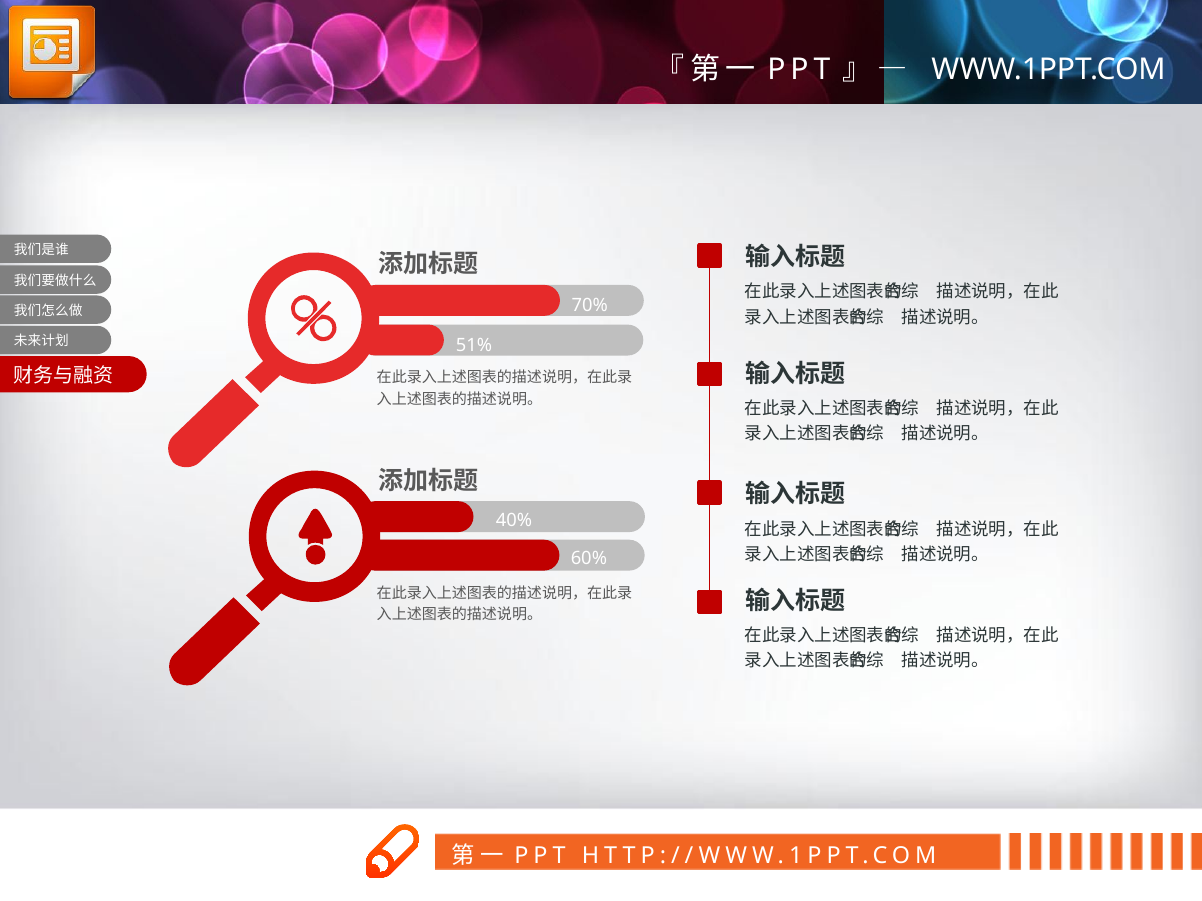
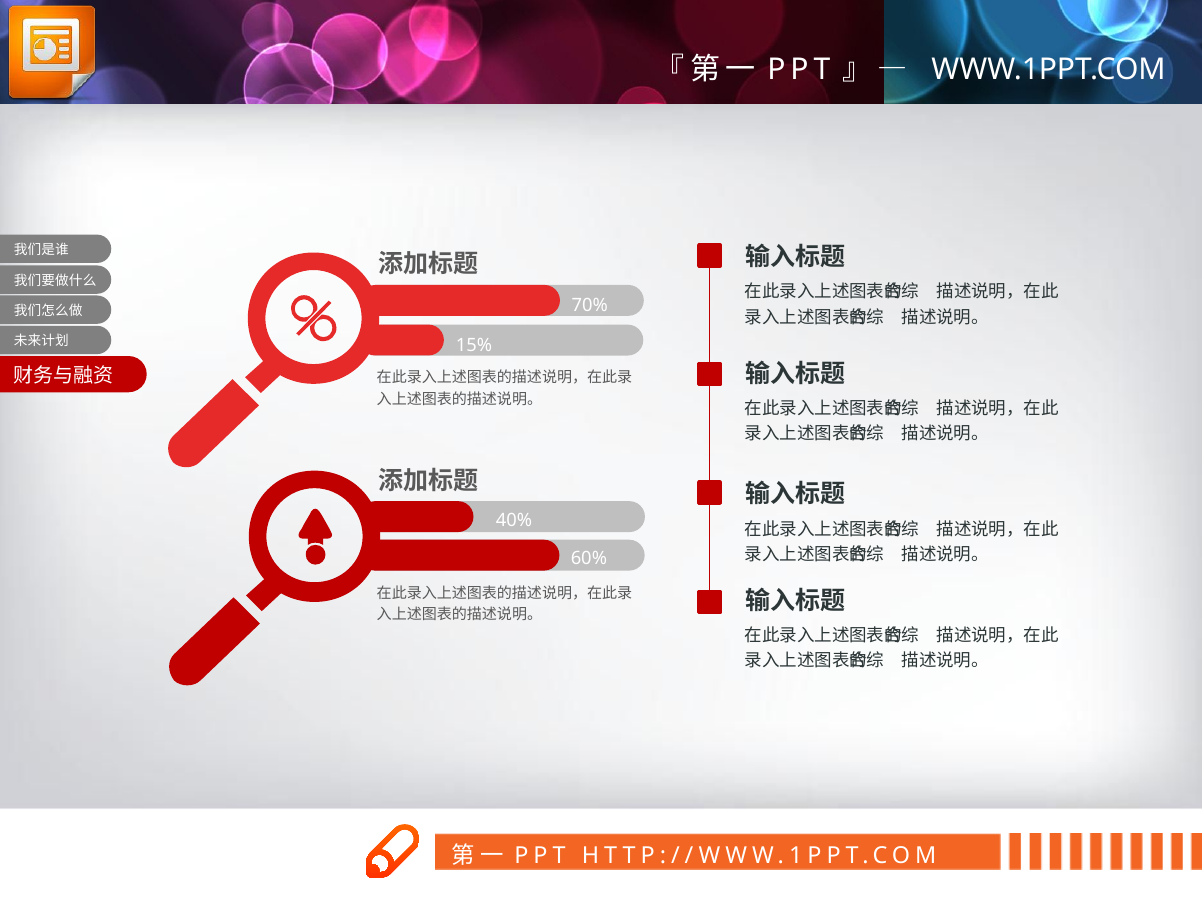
51%: 51% -> 15%
